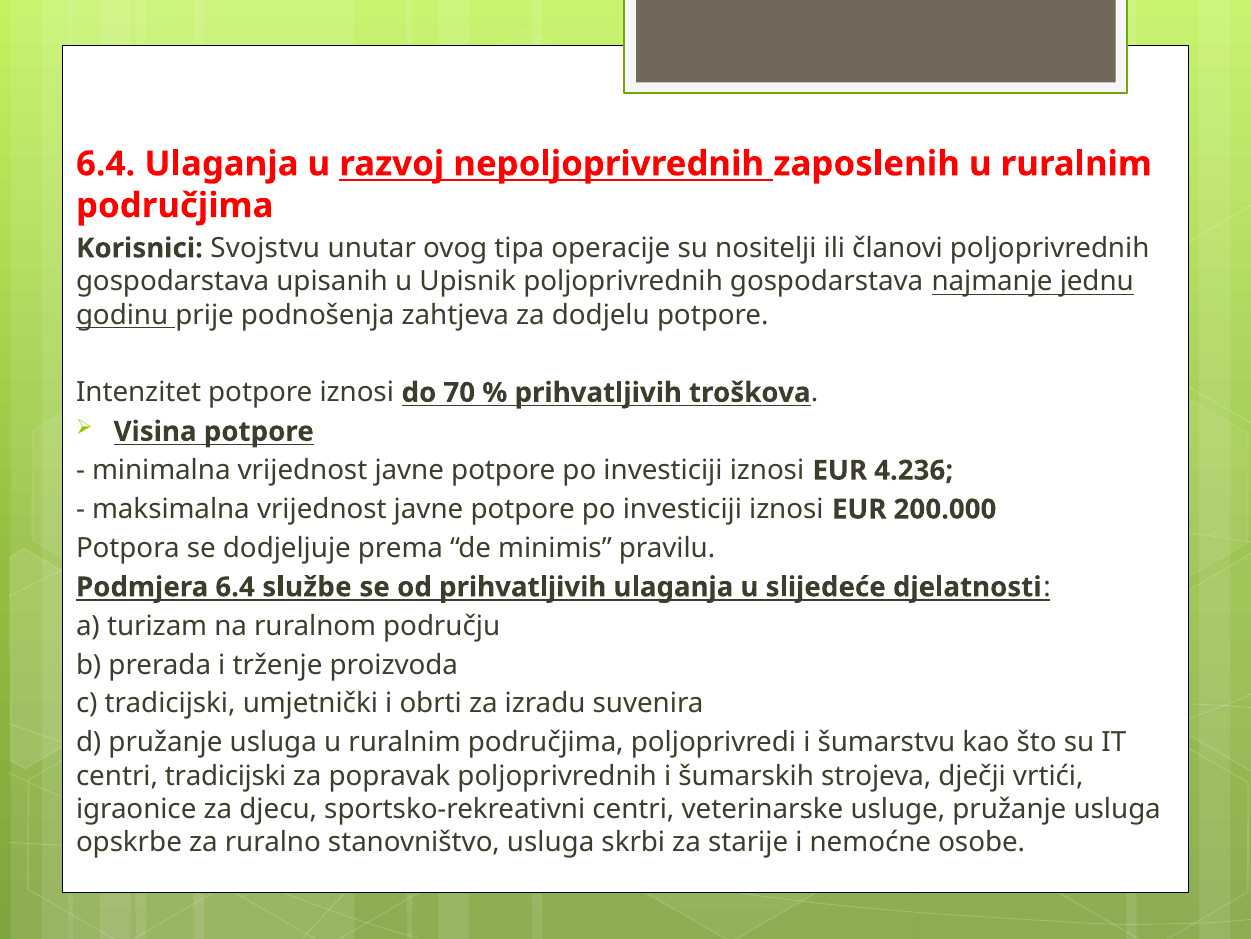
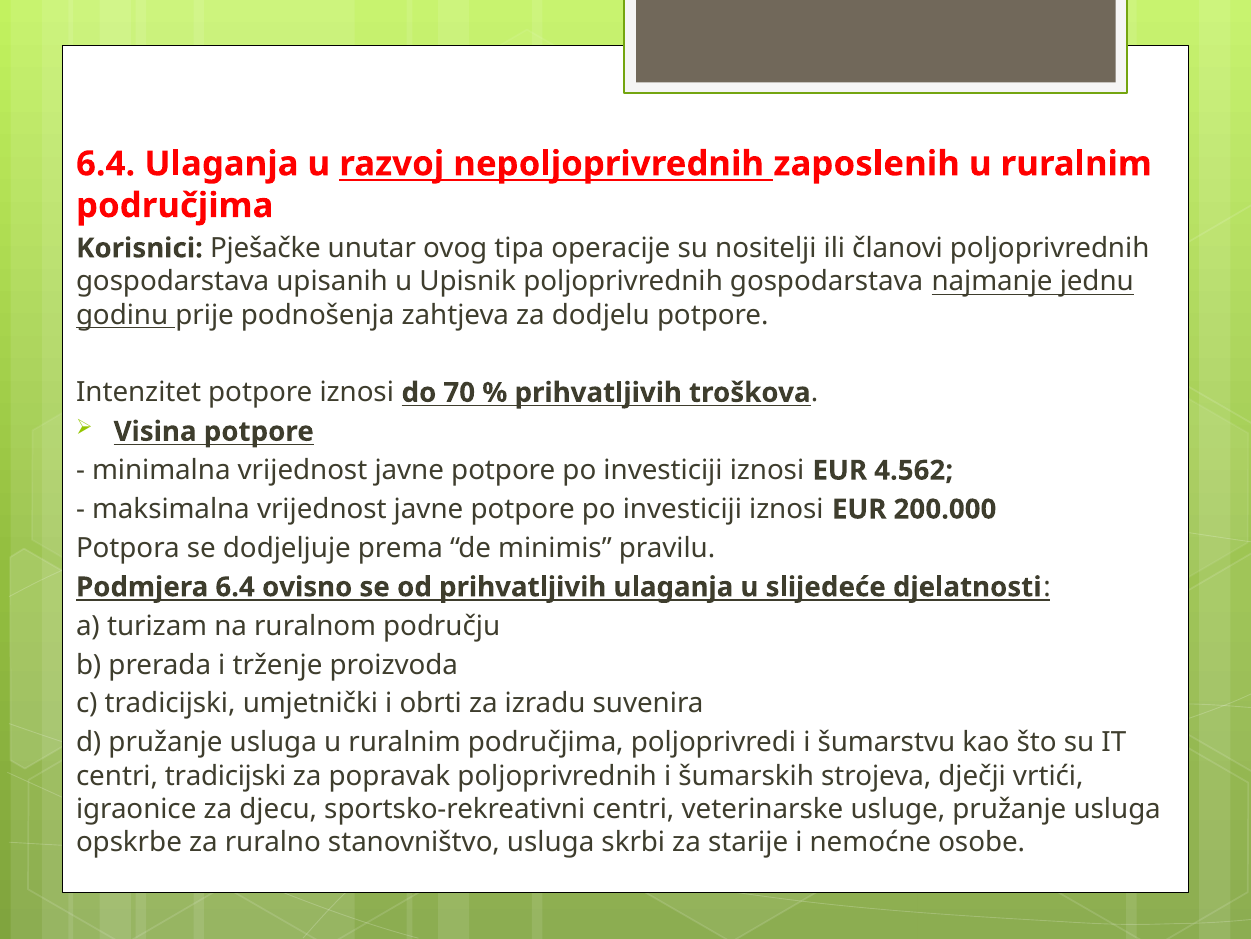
Svojstvu: Svojstvu -> Pješačke
4.236: 4.236 -> 4.562
službe: službe -> ovisno
